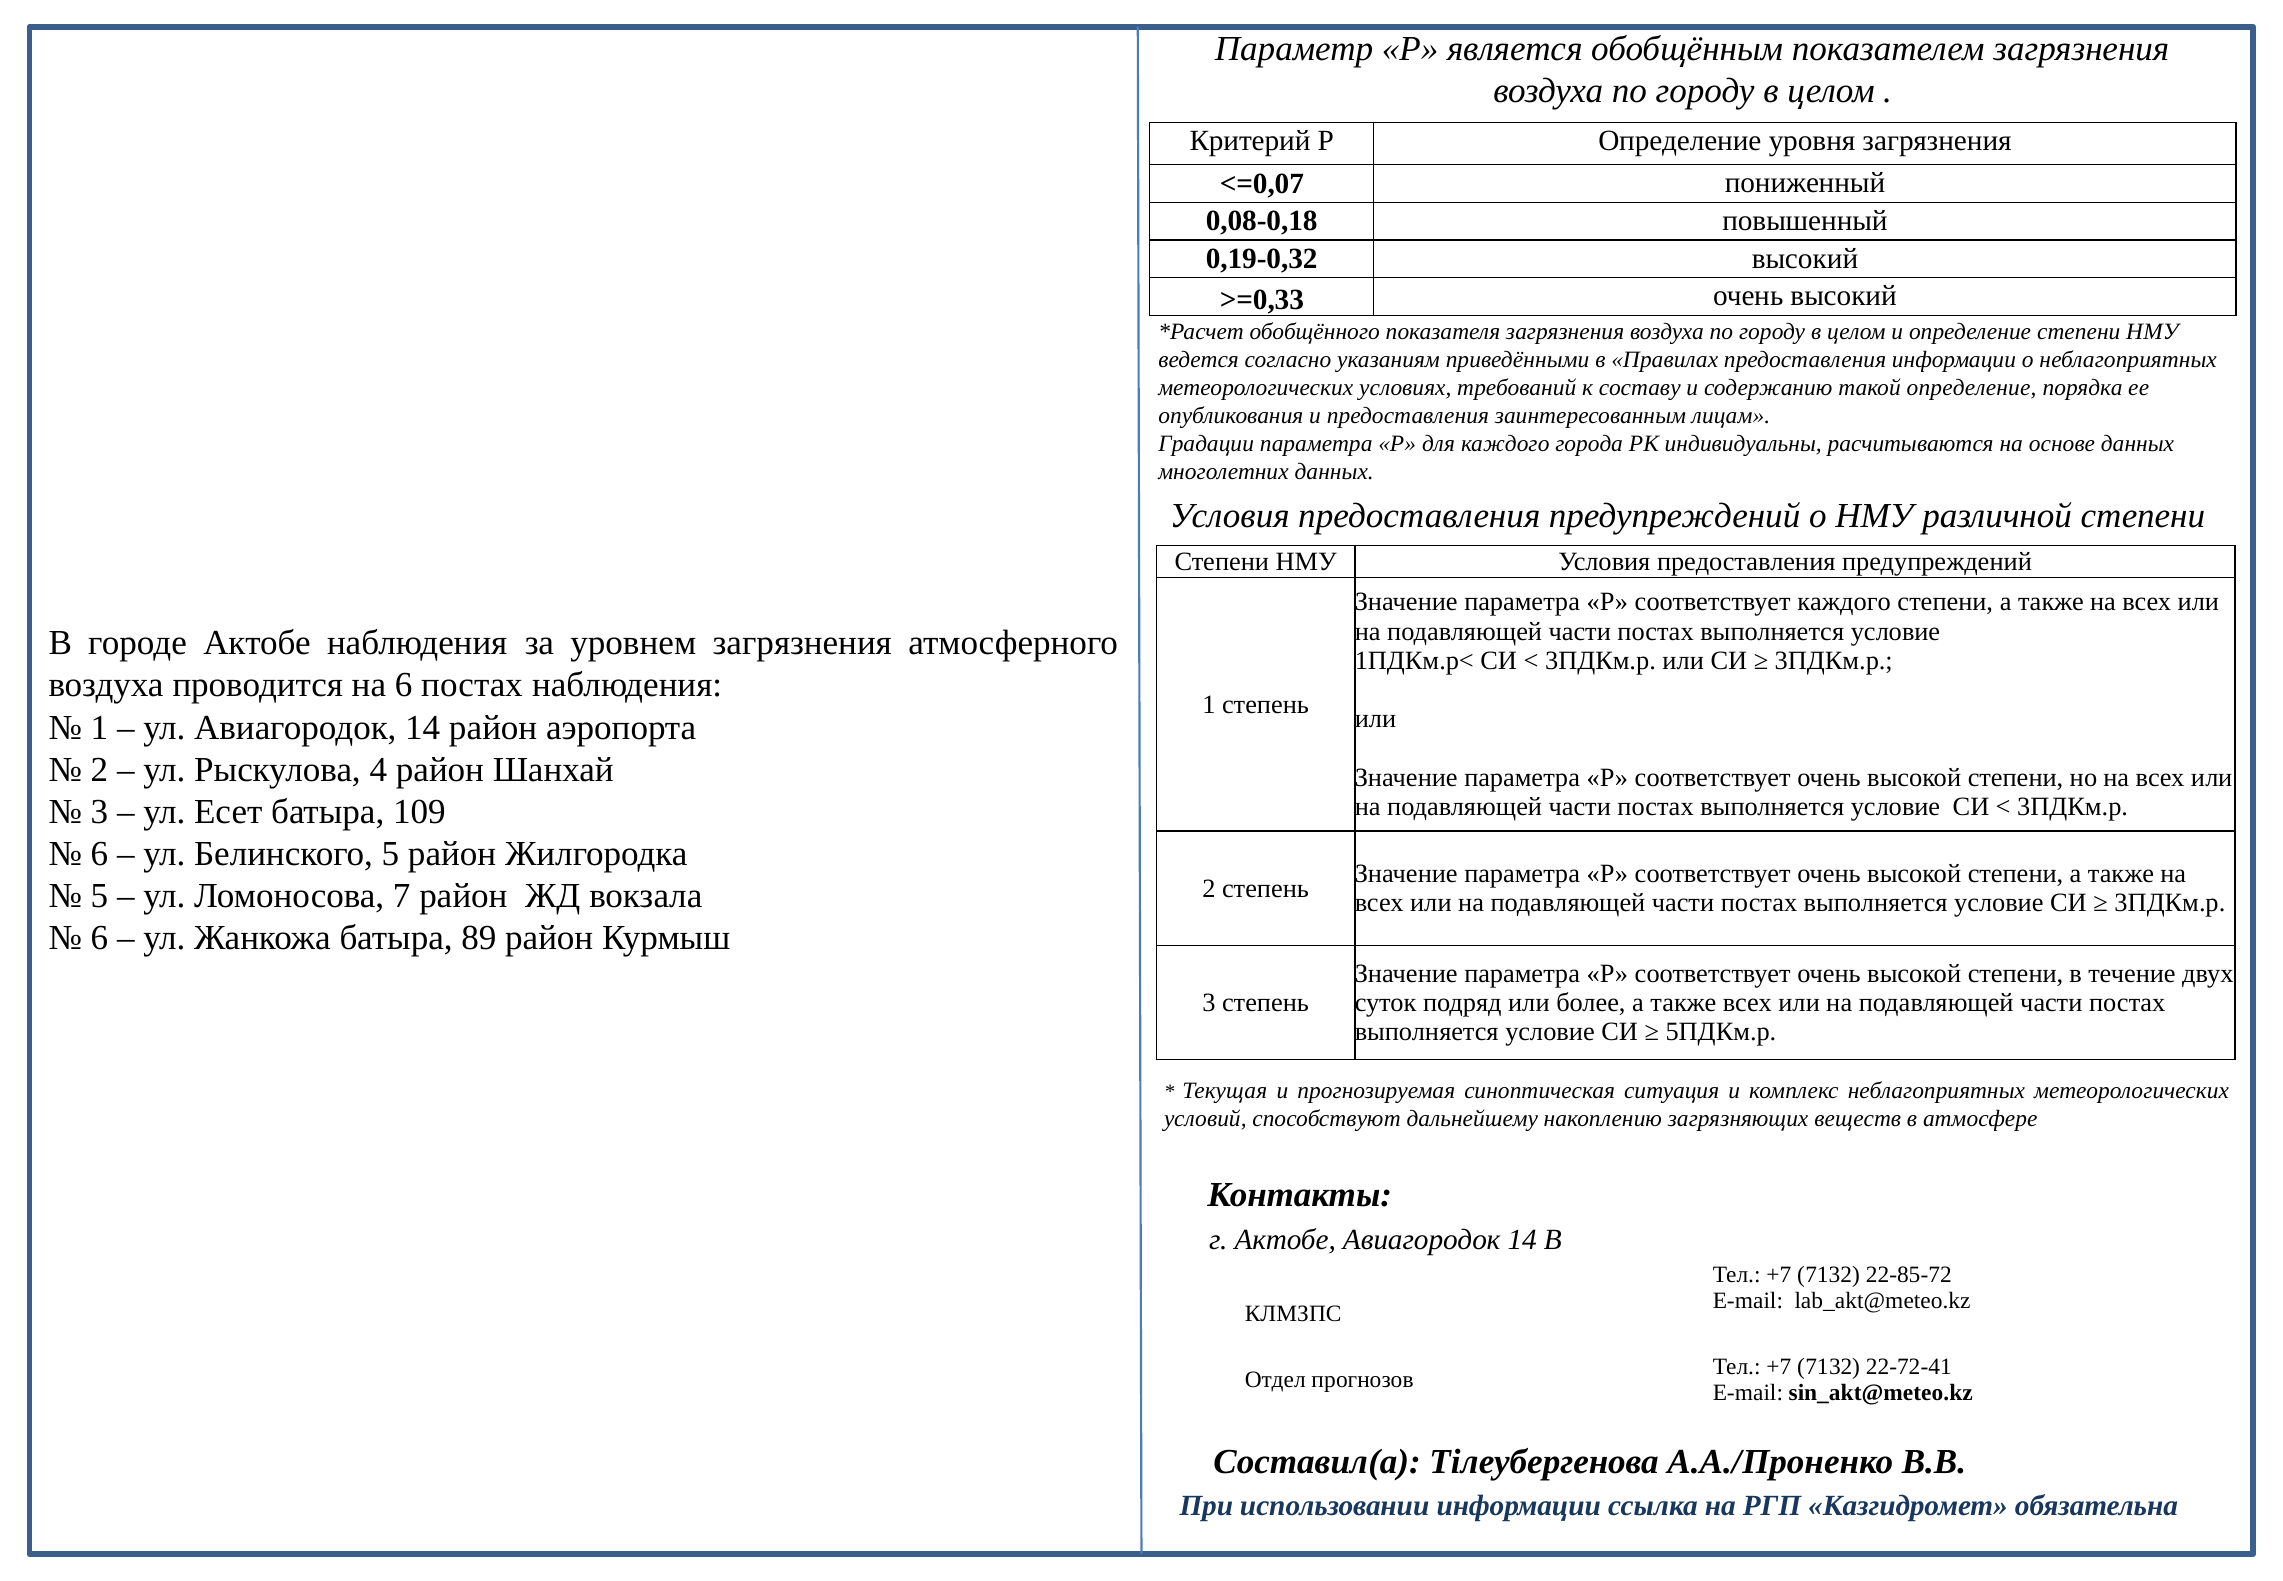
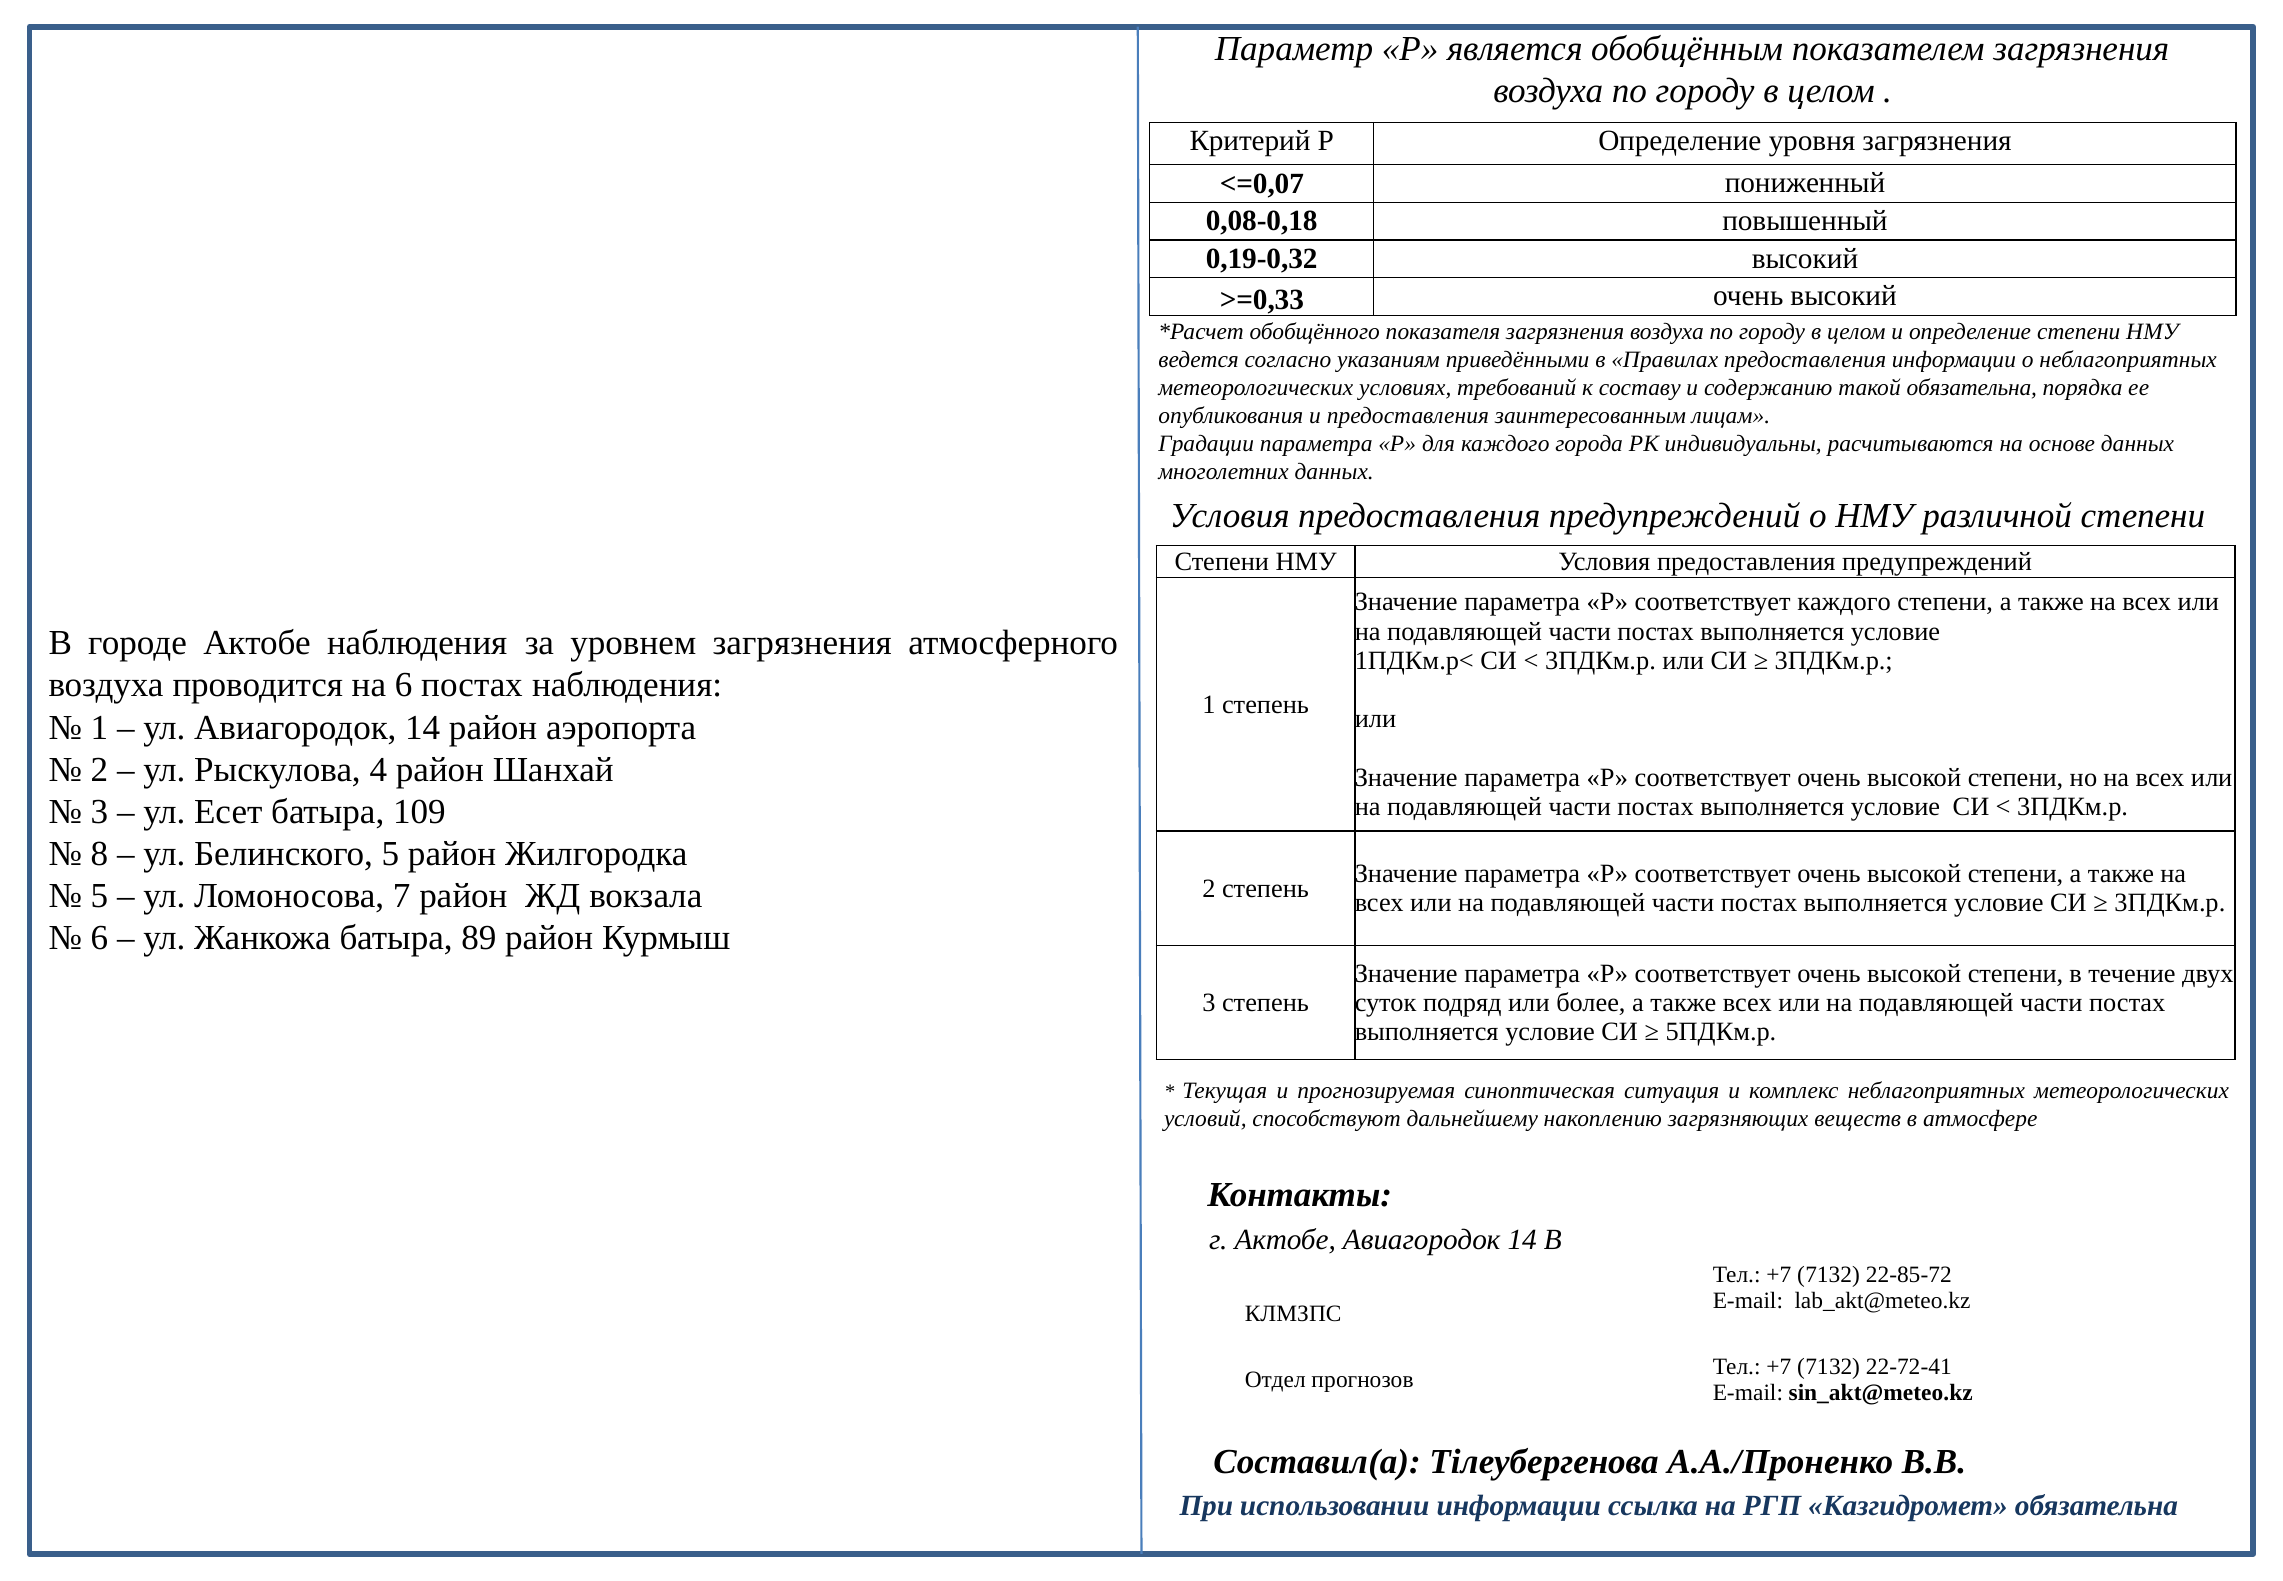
такой определение: определение -> обязательна
6 at (99, 854): 6 -> 8
